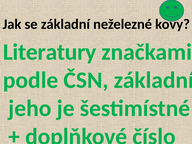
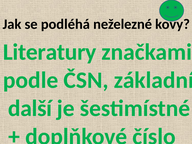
se základní: základní -> podléhá
jeho: jeho -> další
